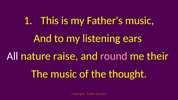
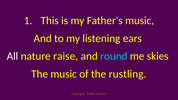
round colour: pink -> light blue
their: their -> skies
thought: thought -> rustling
